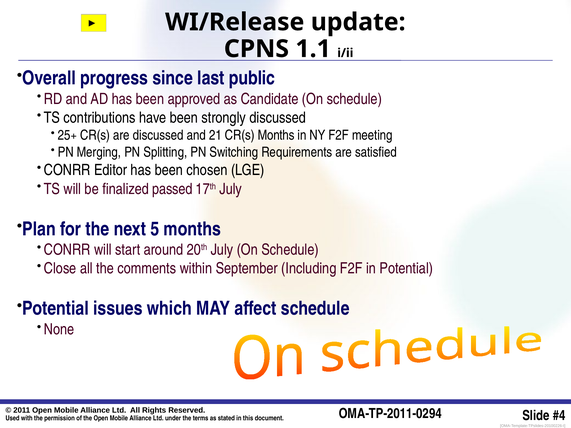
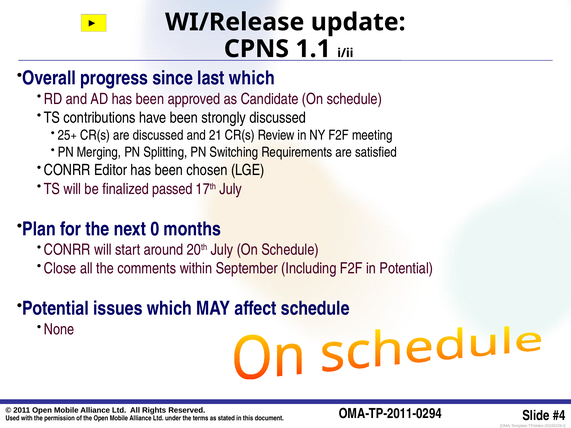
last public: public -> which
CR(s Months: Months -> Review
5: 5 -> 0
